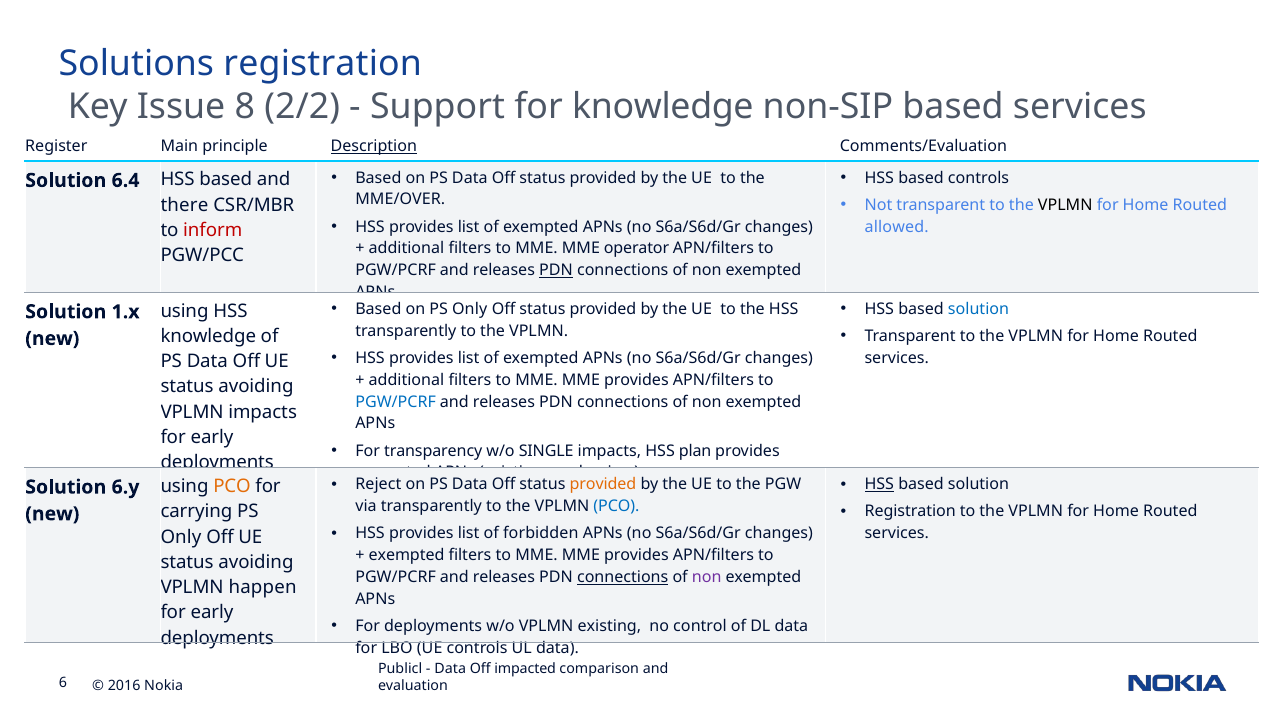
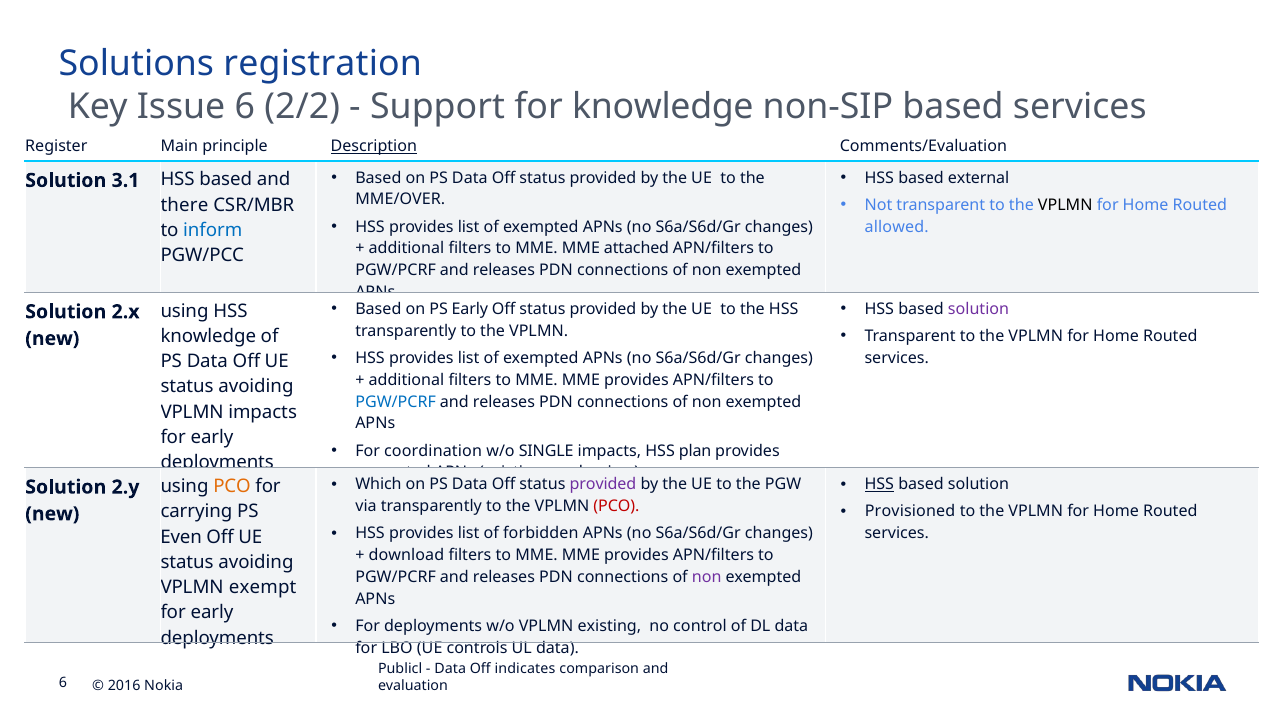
Issue 8: 8 -> 6
based controls: controls -> external
6.4: 6.4 -> 3.1
inform colour: red -> blue
operator: operator -> attached
PDN at (556, 271) underline: present -> none
on PS Only: Only -> Early
solution at (979, 309) colour: blue -> purple
1.x: 1.x -> 2.x
transparency: transparency -> coordination
Reject: Reject -> Which
provided at (603, 485) colour: orange -> purple
6.y: 6.y -> 2.y
PCO at (616, 506) colour: blue -> red
Registration at (910, 512): Registration -> Provisioned
Only at (181, 537): Only -> Even
exempted at (407, 555): exempted -> download
connections at (623, 577) underline: present -> none
happen: happen -> exempt
impacted: impacted -> indicates
